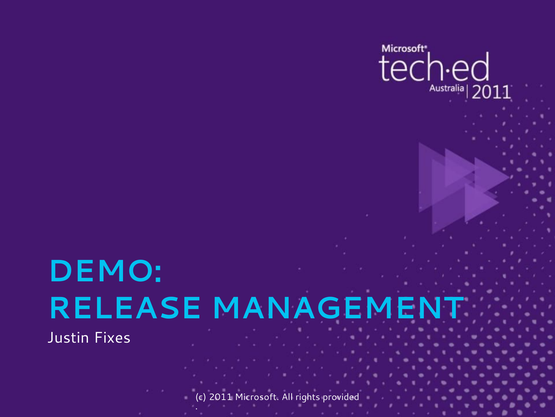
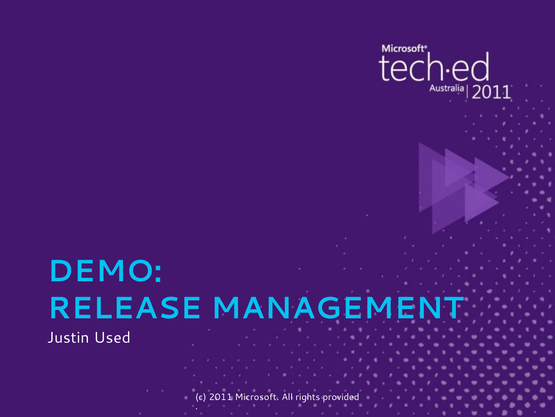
Fixes: Fixes -> Used
